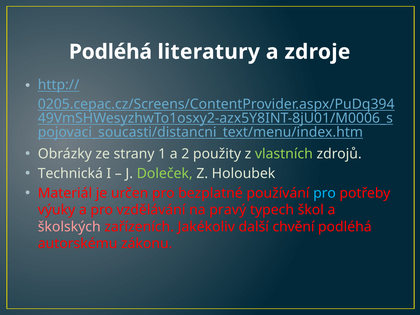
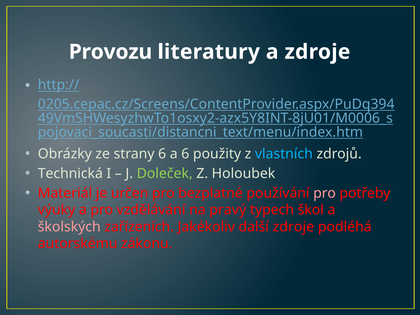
Podléhá at (110, 52): Podléhá -> Provozu
strany 1: 1 -> 6
a 2: 2 -> 6
vlastních colour: light green -> light blue
pro at (325, 193) colour: light blue -> pink
další chvění: chvění -> zdroje
